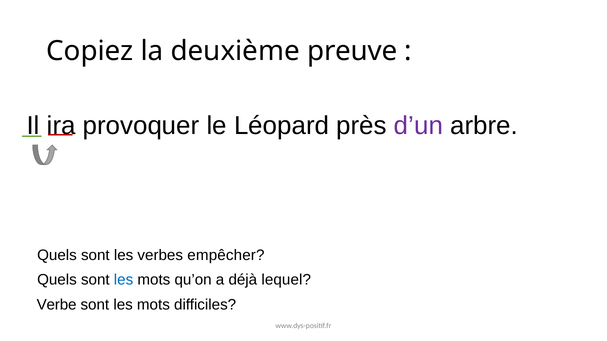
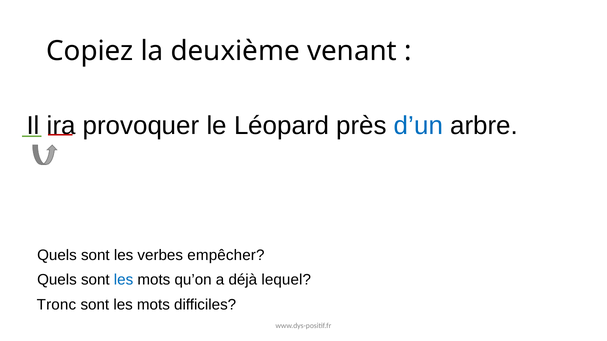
preuve: preuve -> venant
d’un colour: purple -> blue
Verbe: Verbe -> Tronc
